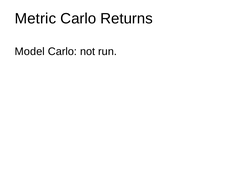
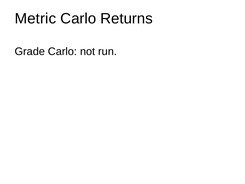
Model: Model -> Grade
